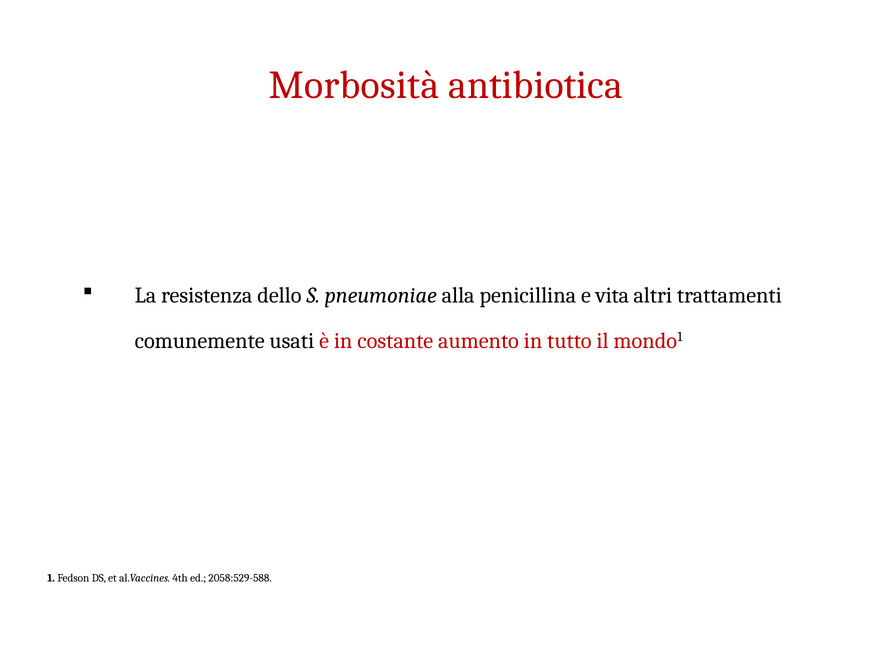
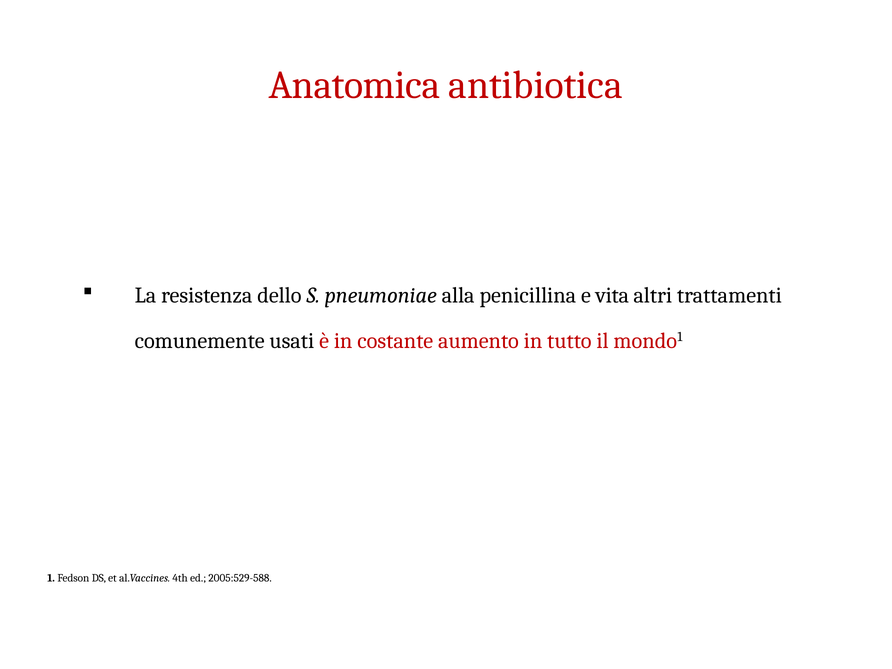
Morbosità: Morbosità -> Anatomica
2058:529-588: 2058:529-588 -> 2005:529-588
